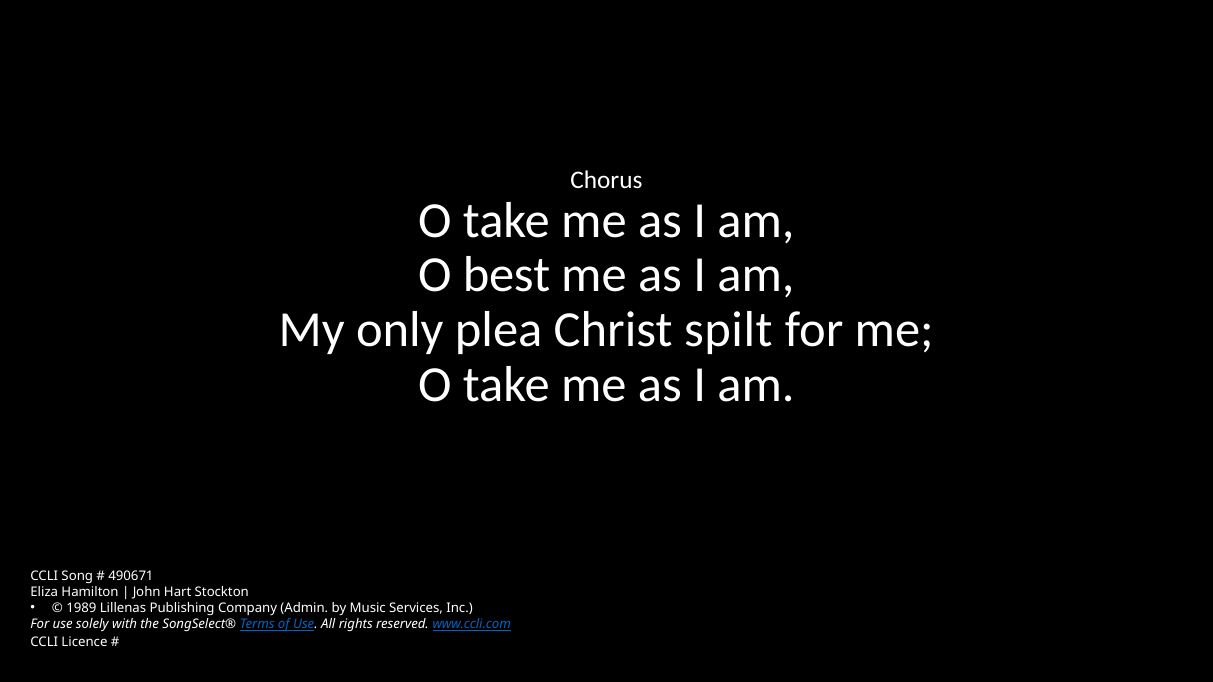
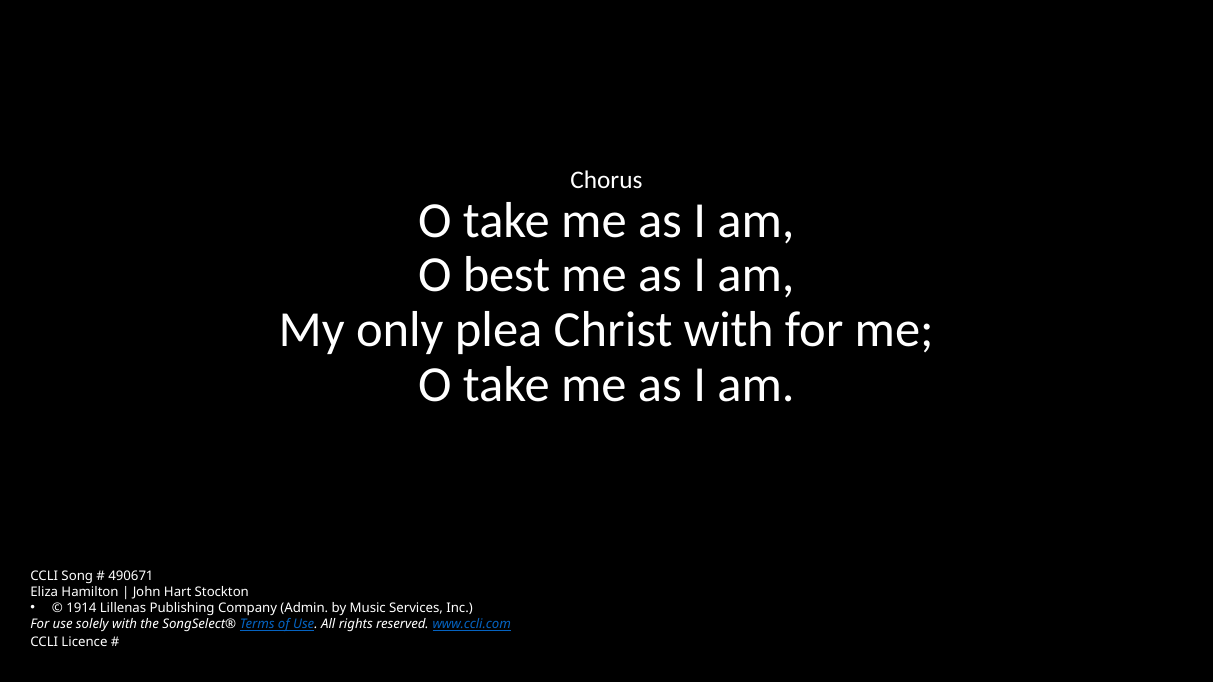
Christ spilt: spilt -> with
1989: 1989 -> 1914
